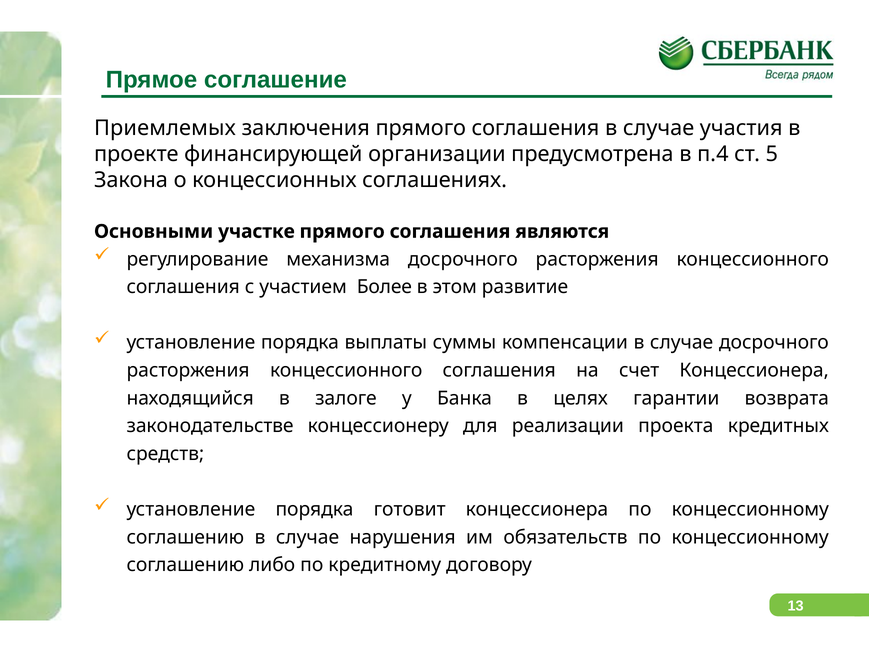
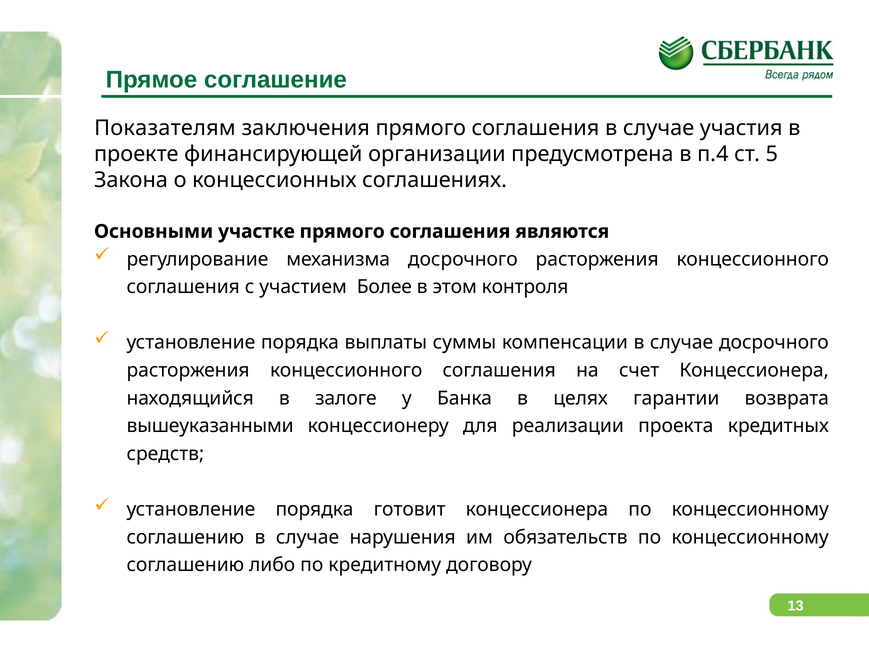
Приемлемых: Приемлемых -> Показателям
развитие: развитие -> контроля
законодательстве: законодательстве -> вышеуказанными
